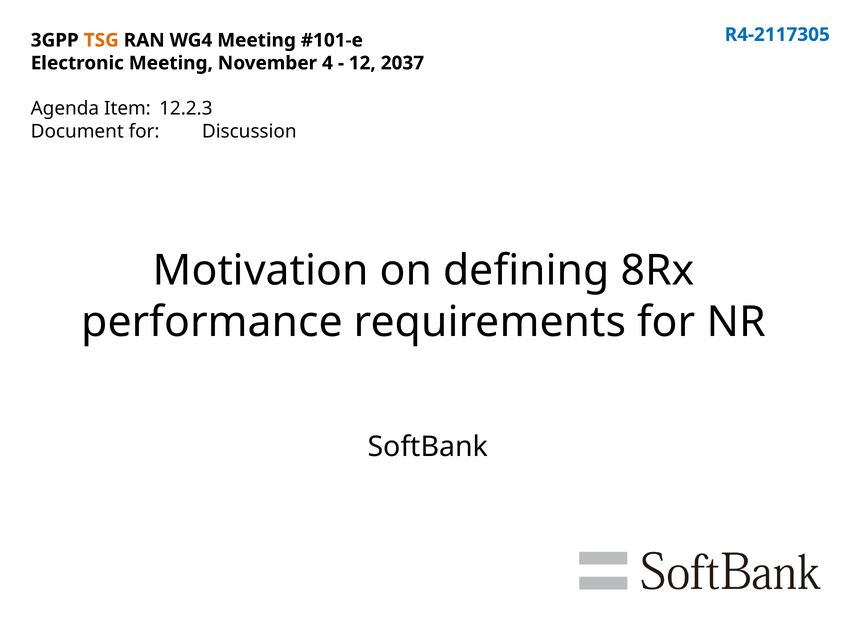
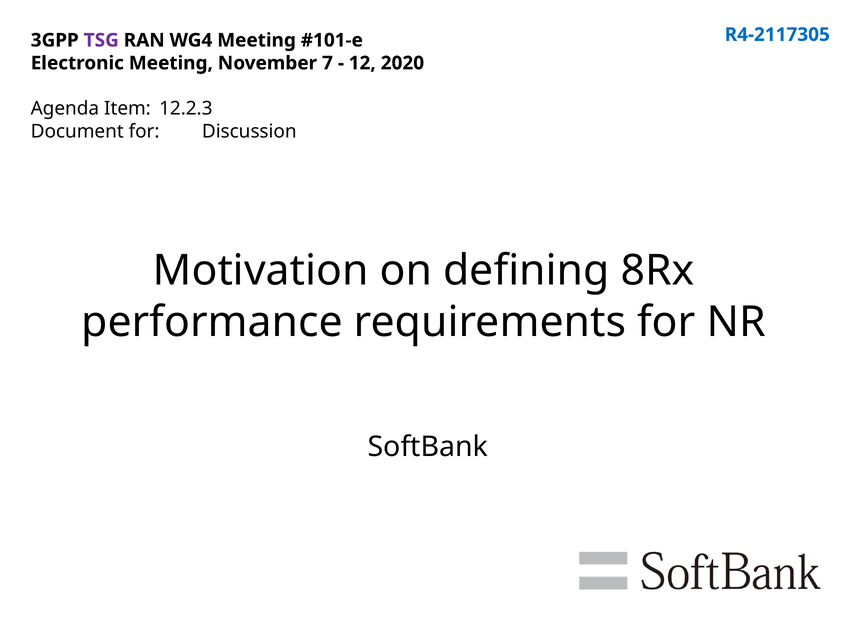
TSG colour: orange -> purple
4: 4 -> 7
2037: 2037 -> 2020
